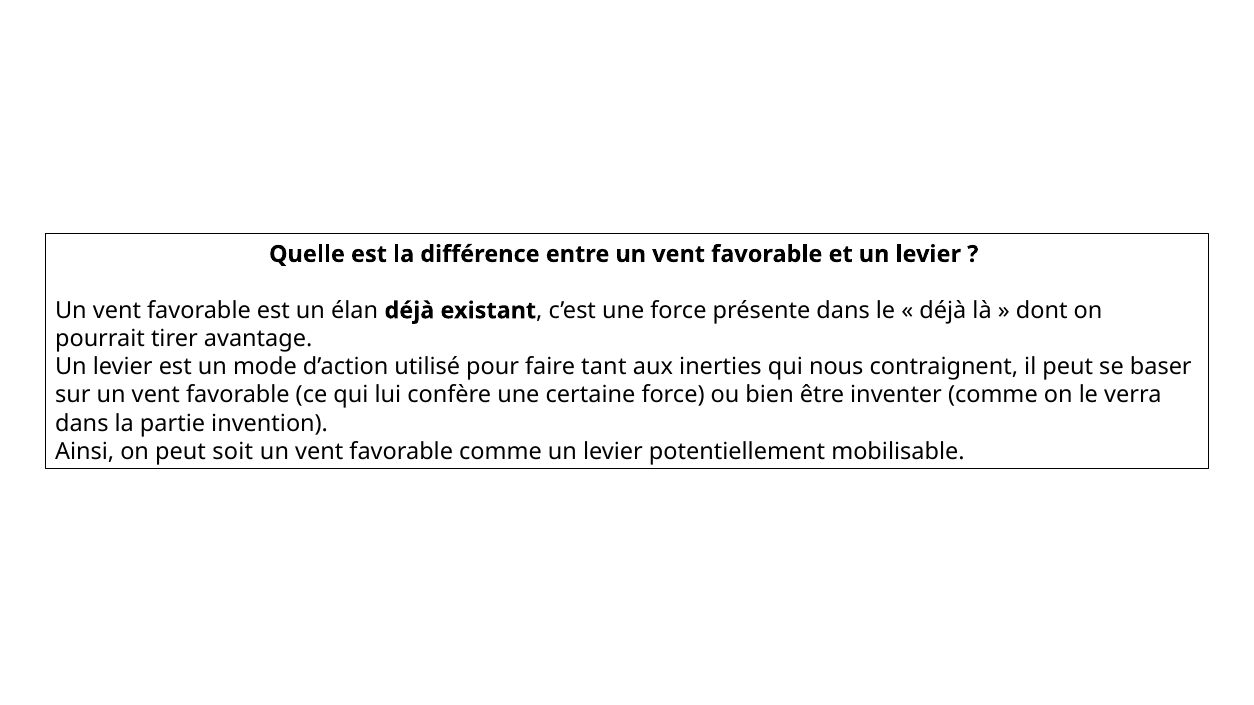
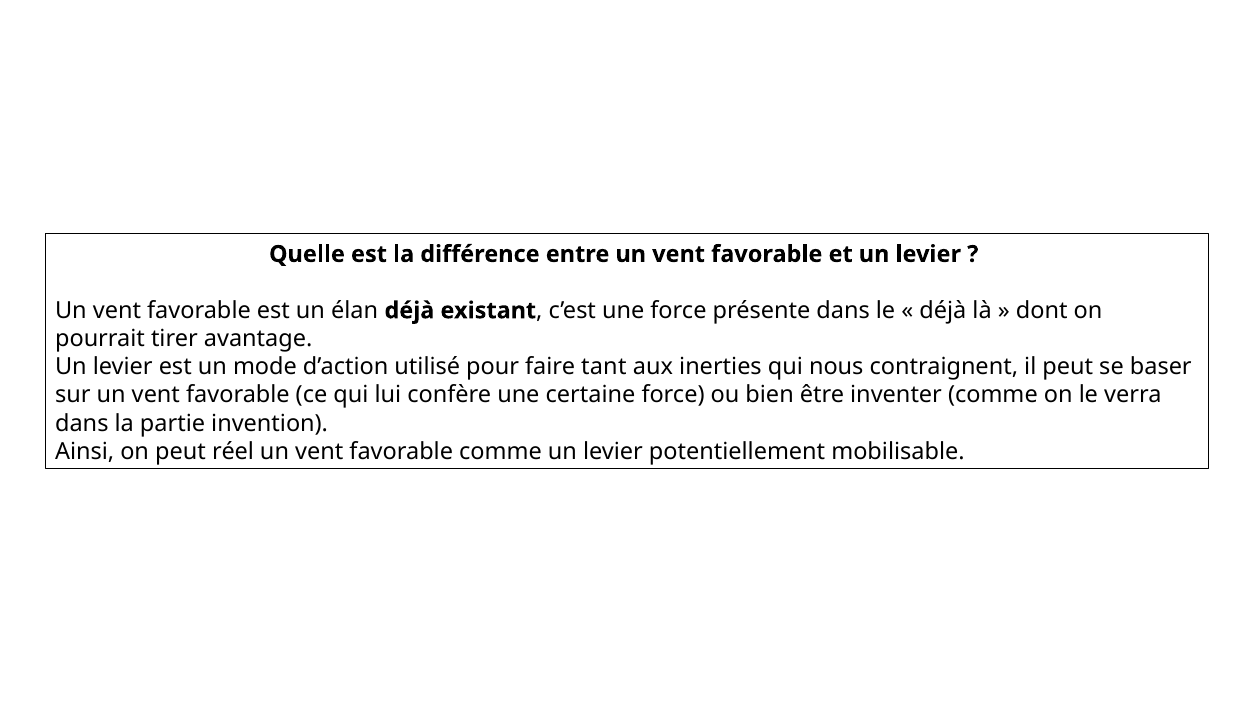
soit: soit -> réel
